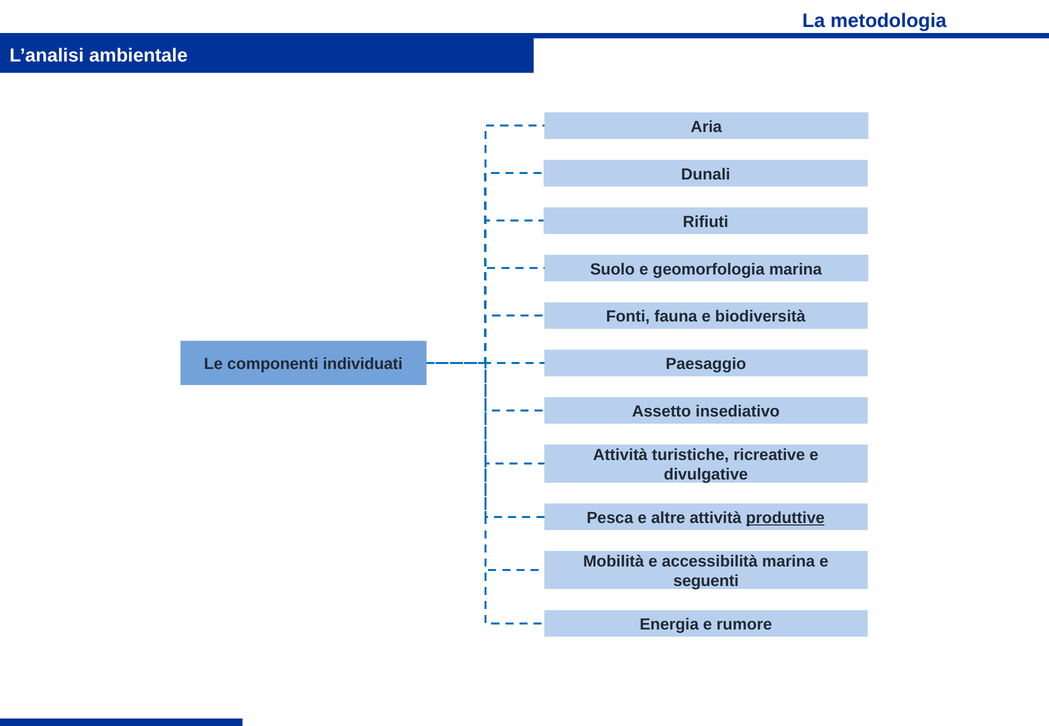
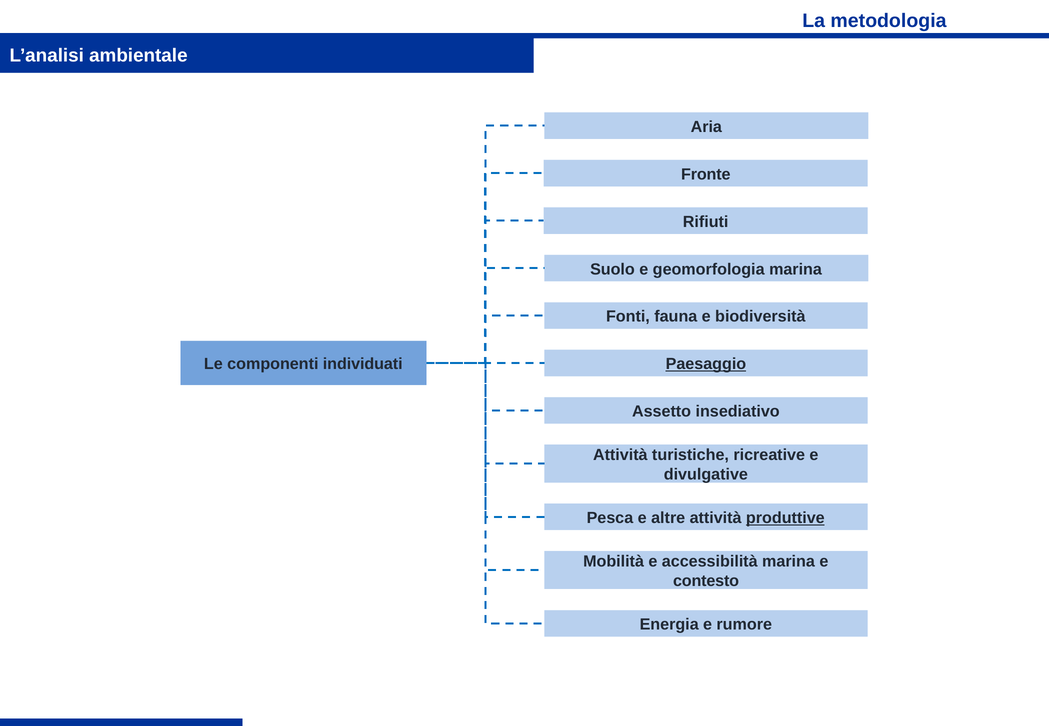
Dunali: Dunali -> Fronte
Paesaggio underline: none -> present
seguenti: seguenti -> contesto
